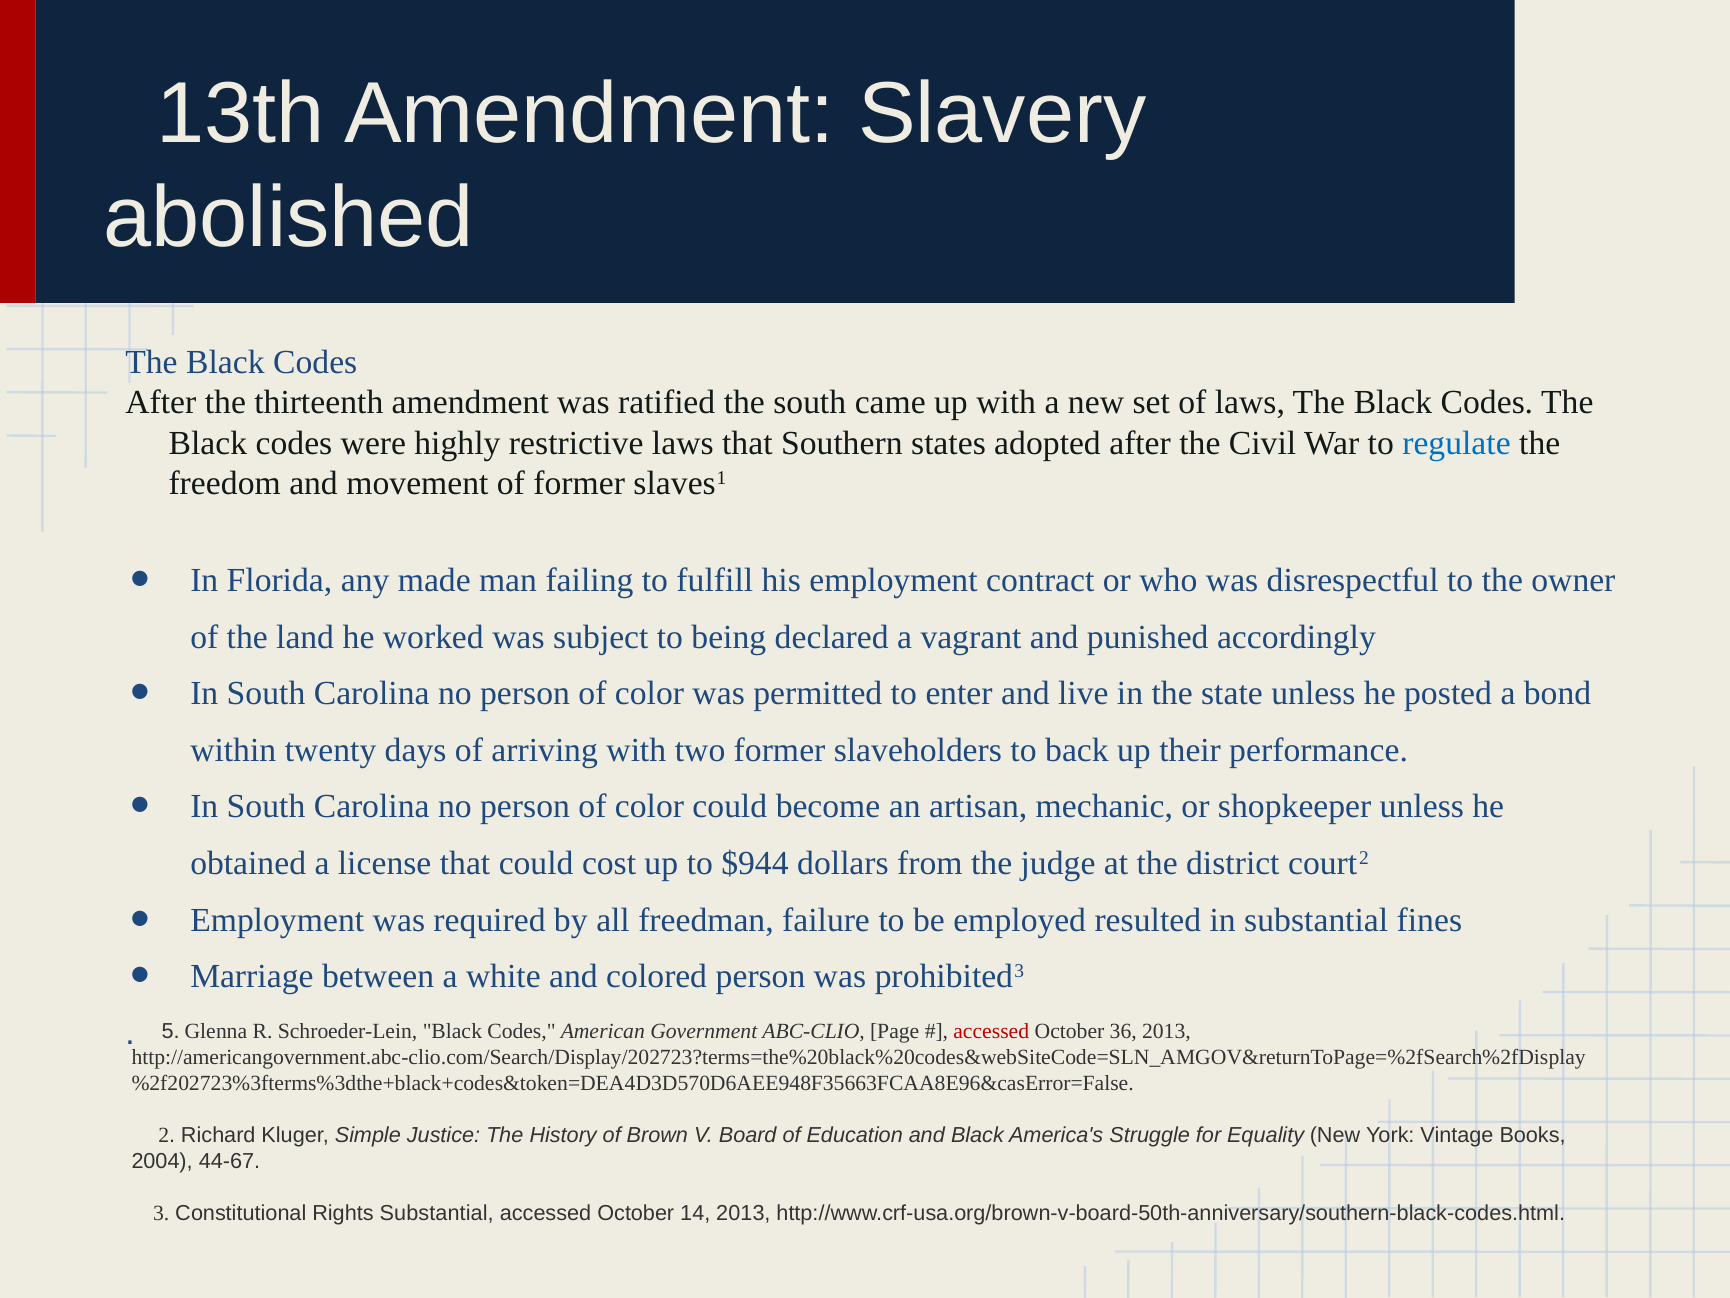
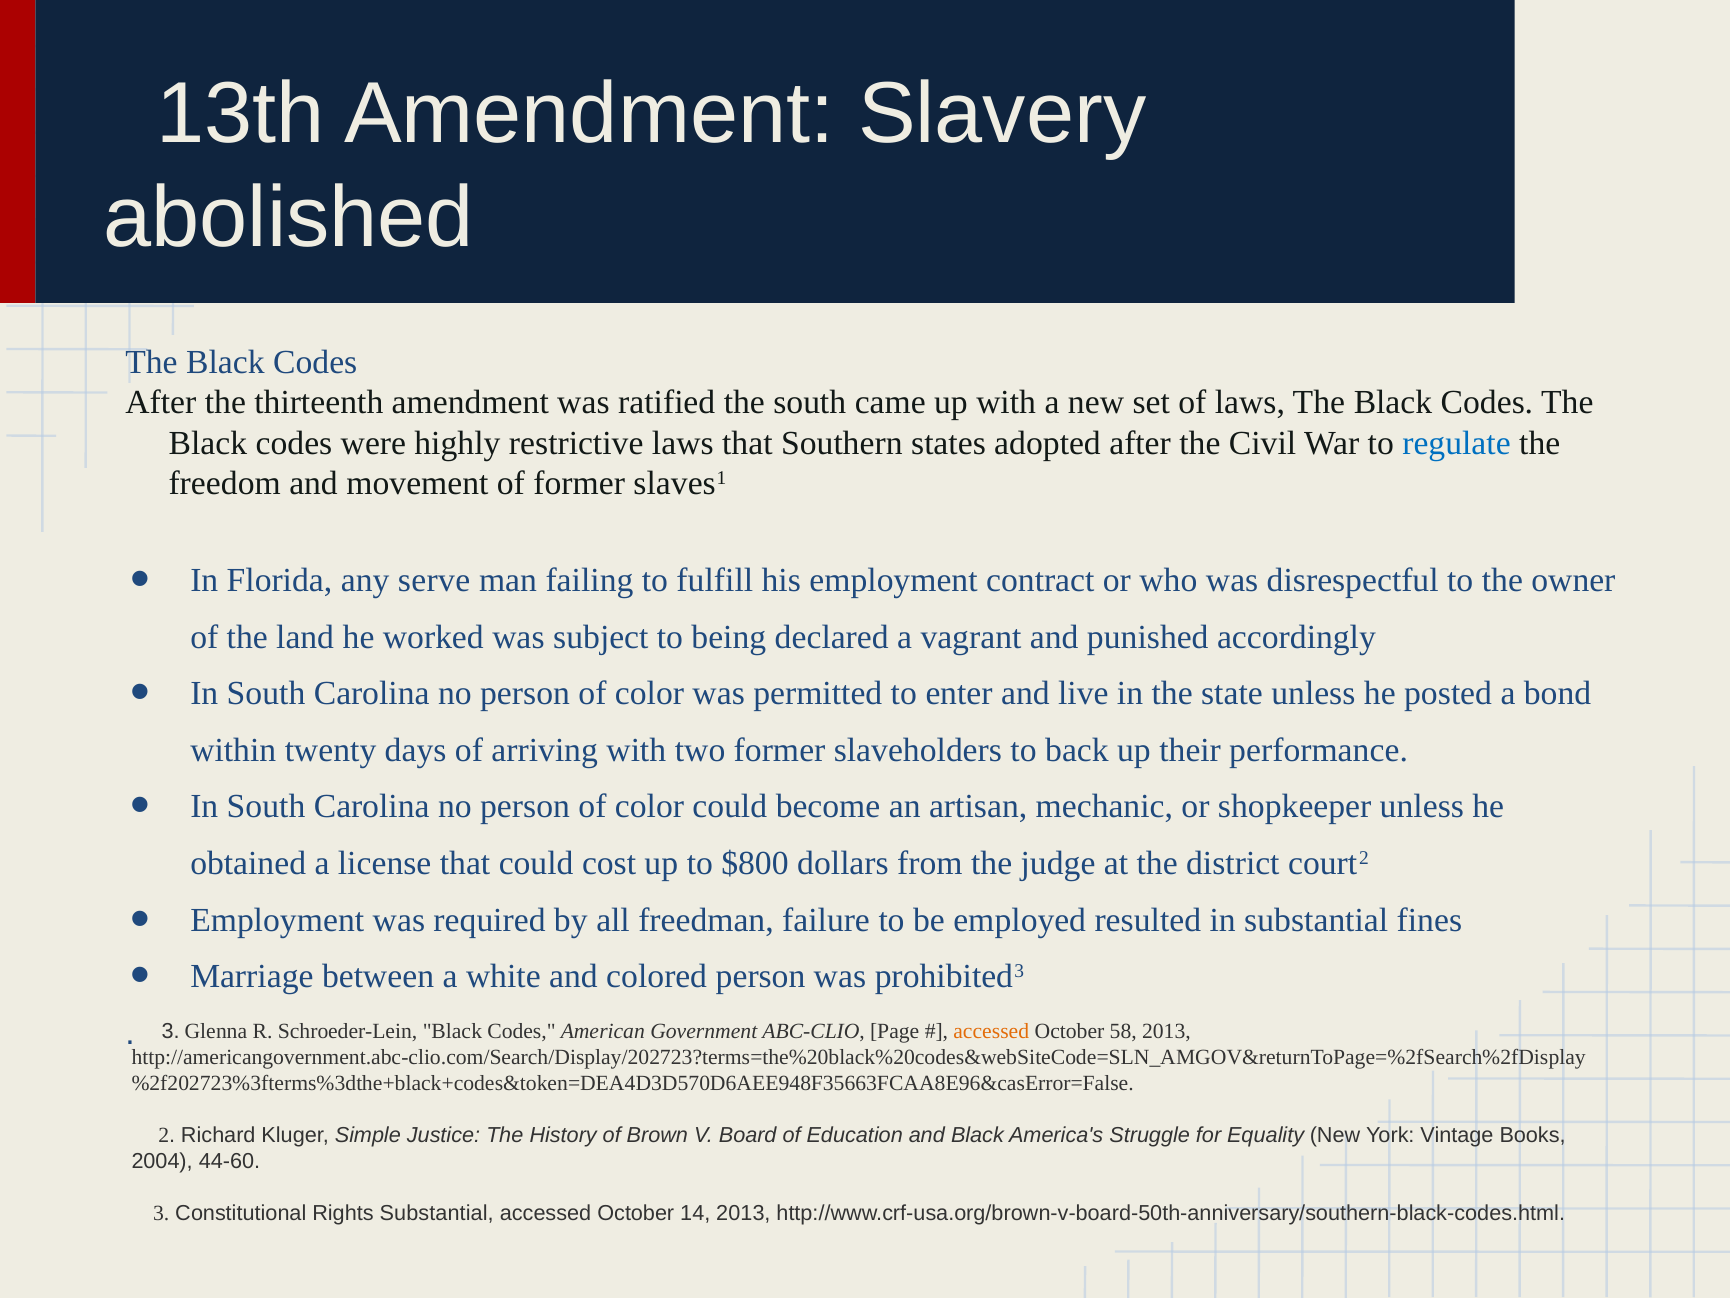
made: made -> serve
$944: $944 -> $800
5 at (171, 1031): 5 -> 3
accessed at (991, 1031) colour: red -> orange
36: 36 -> 58
44-67: 44-67 -> 44-60
